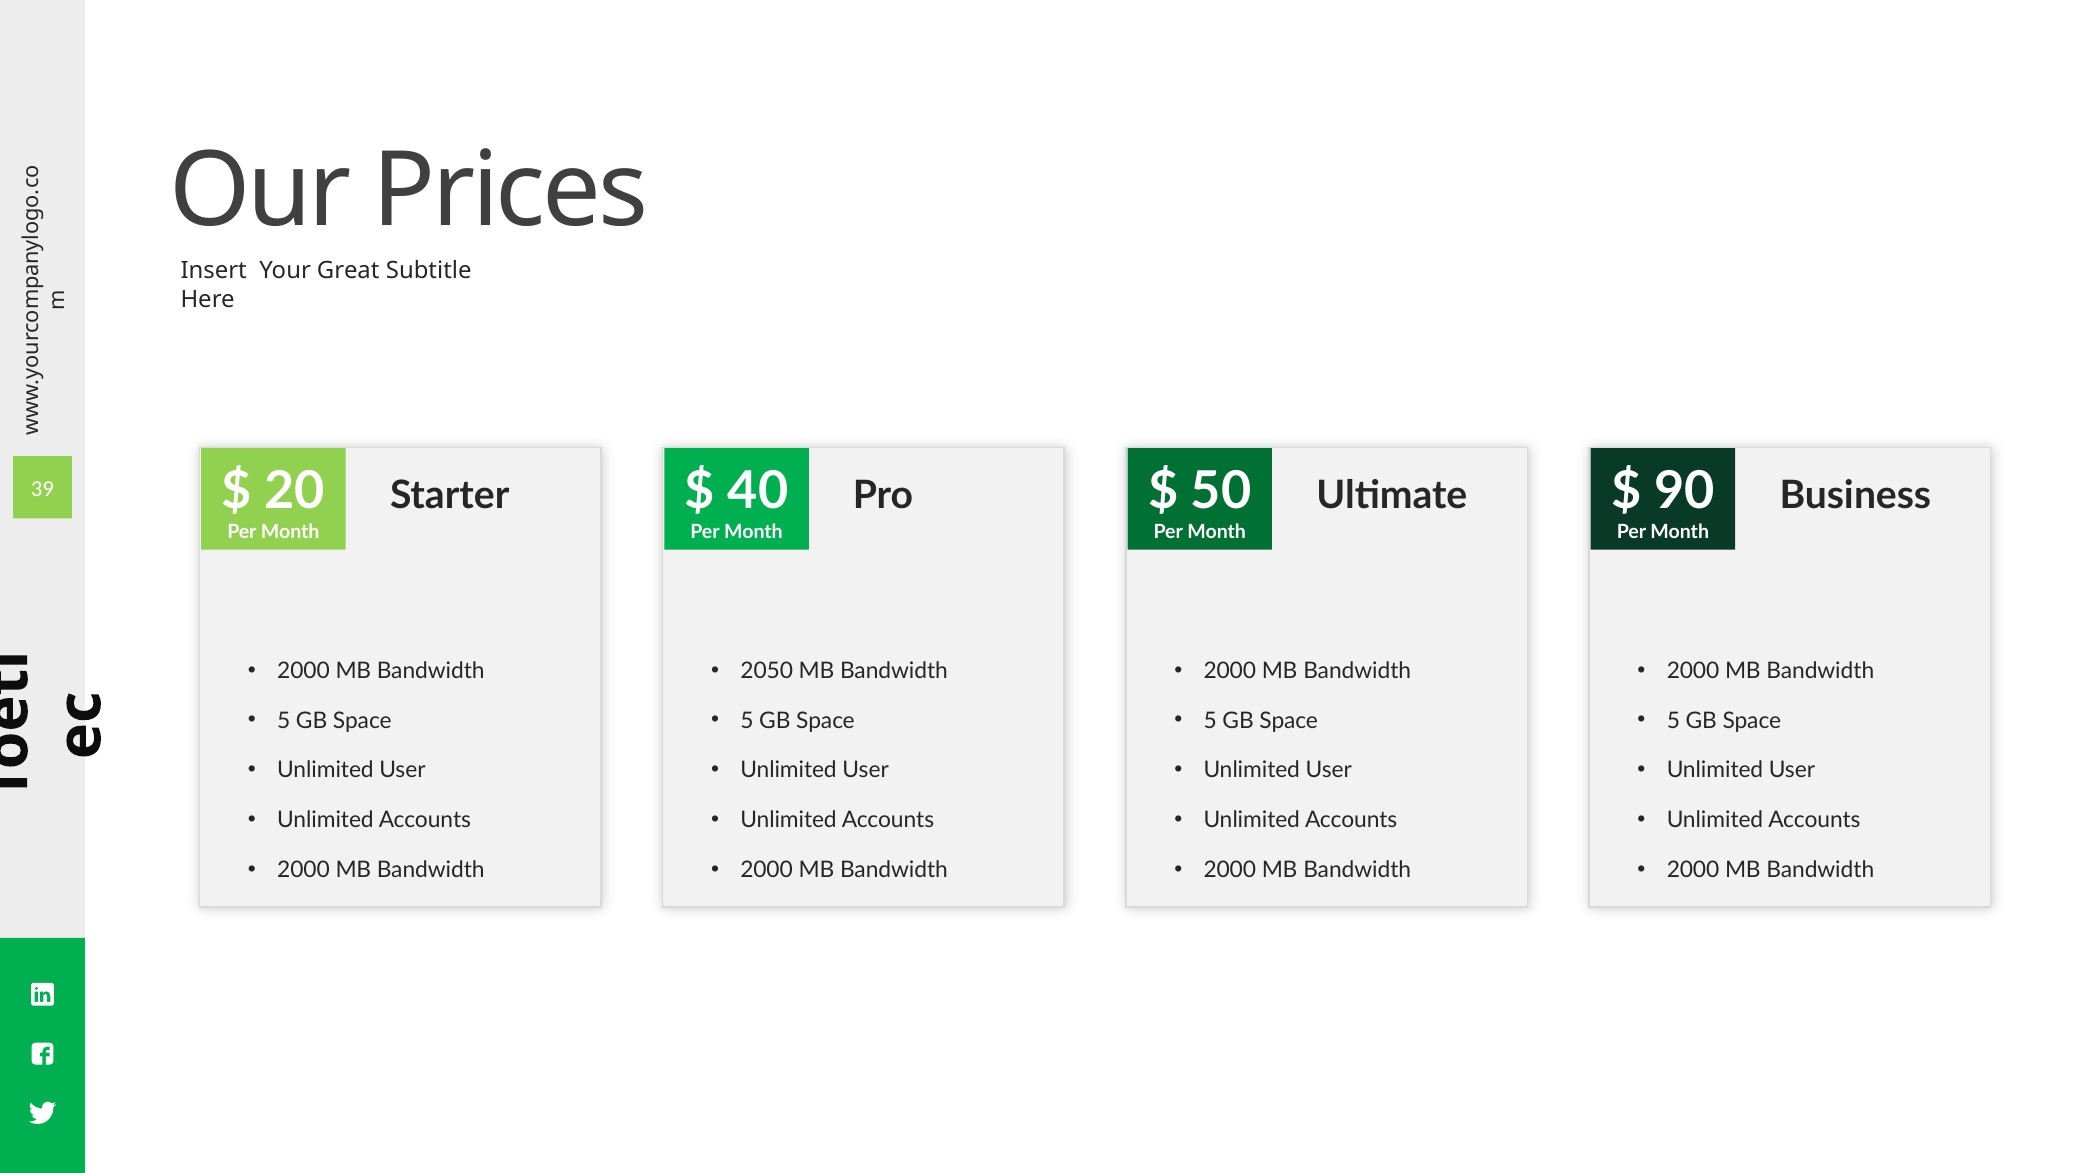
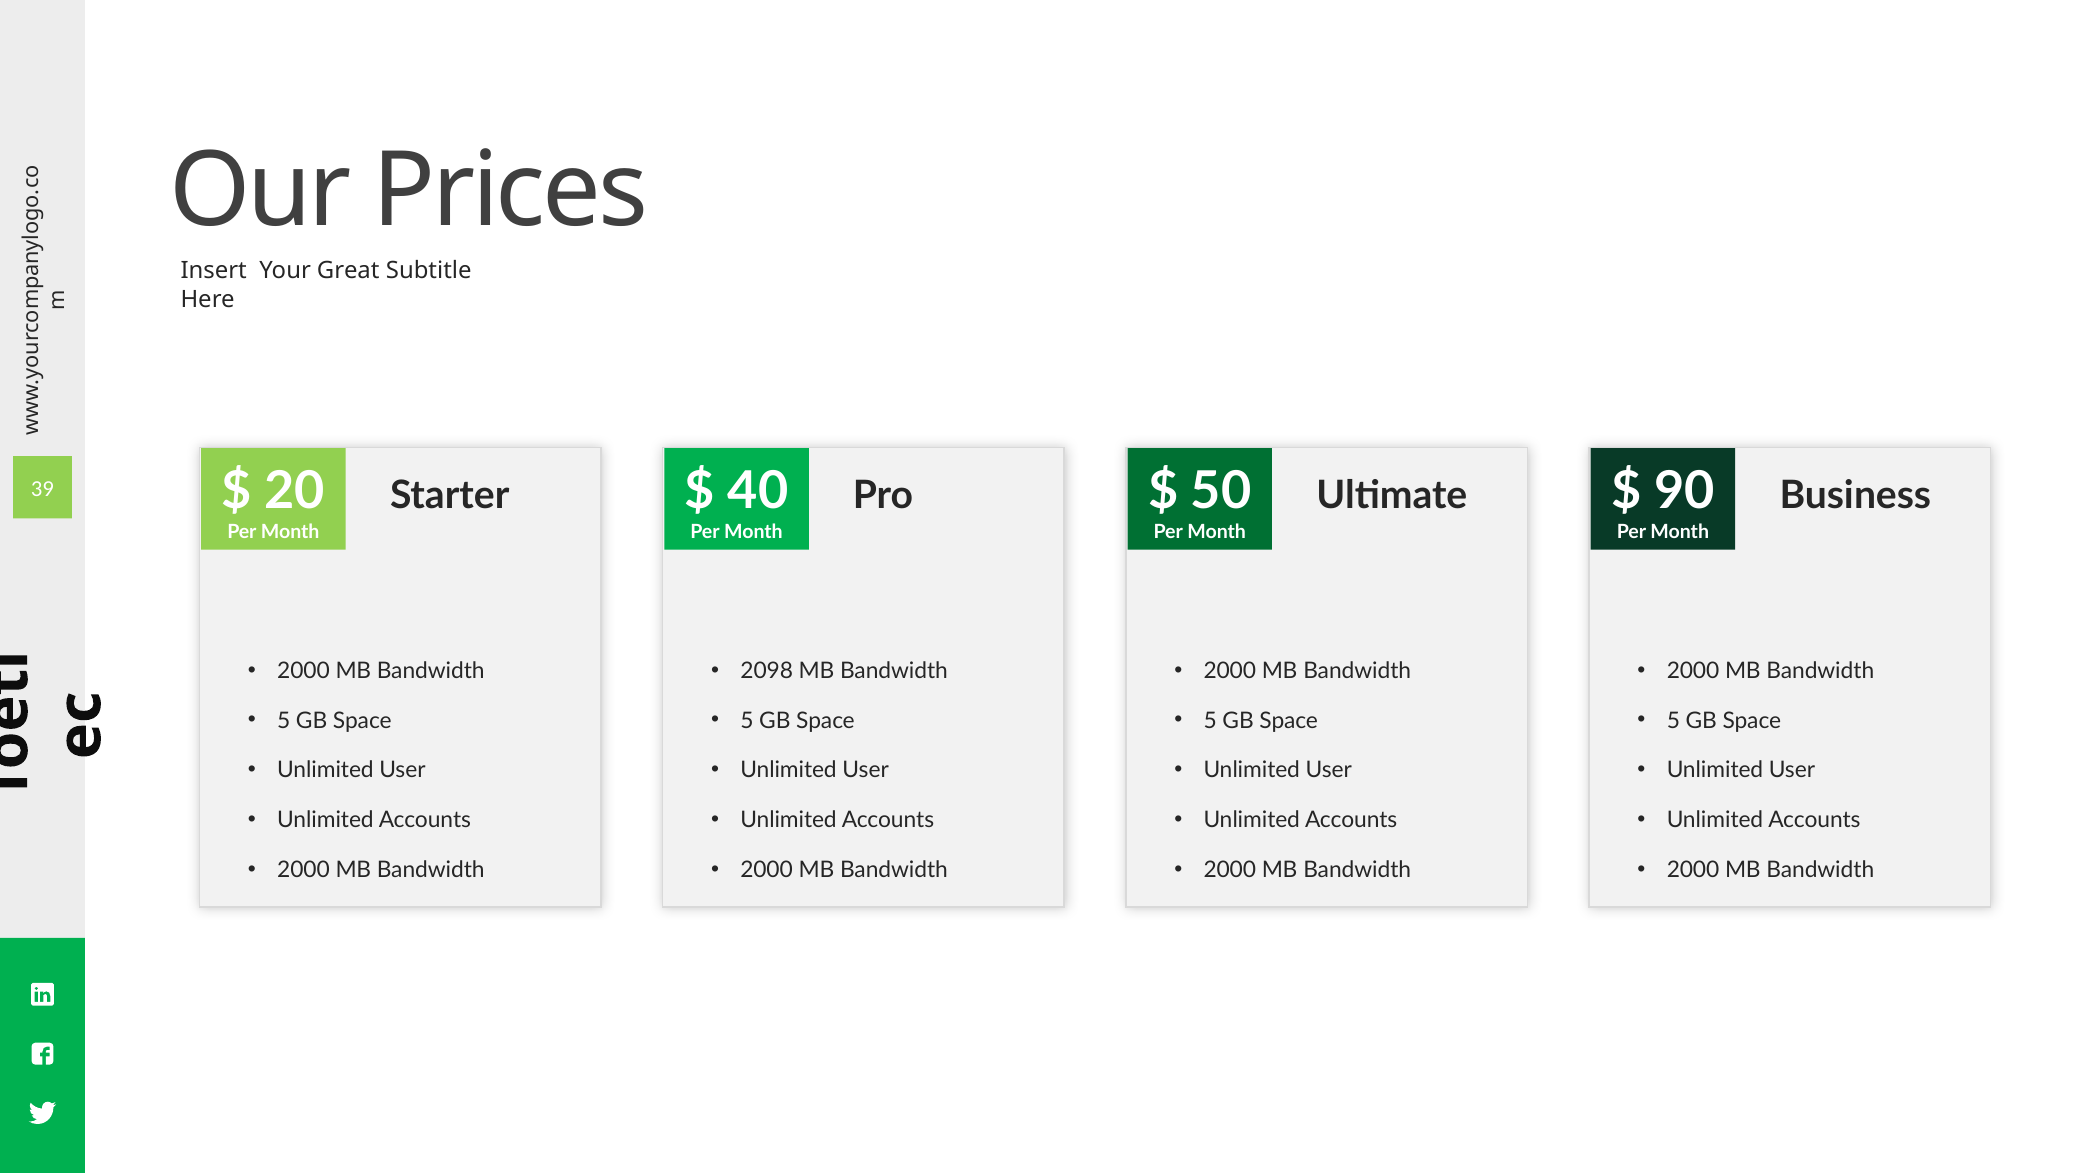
2050: 2050 -> 2098
